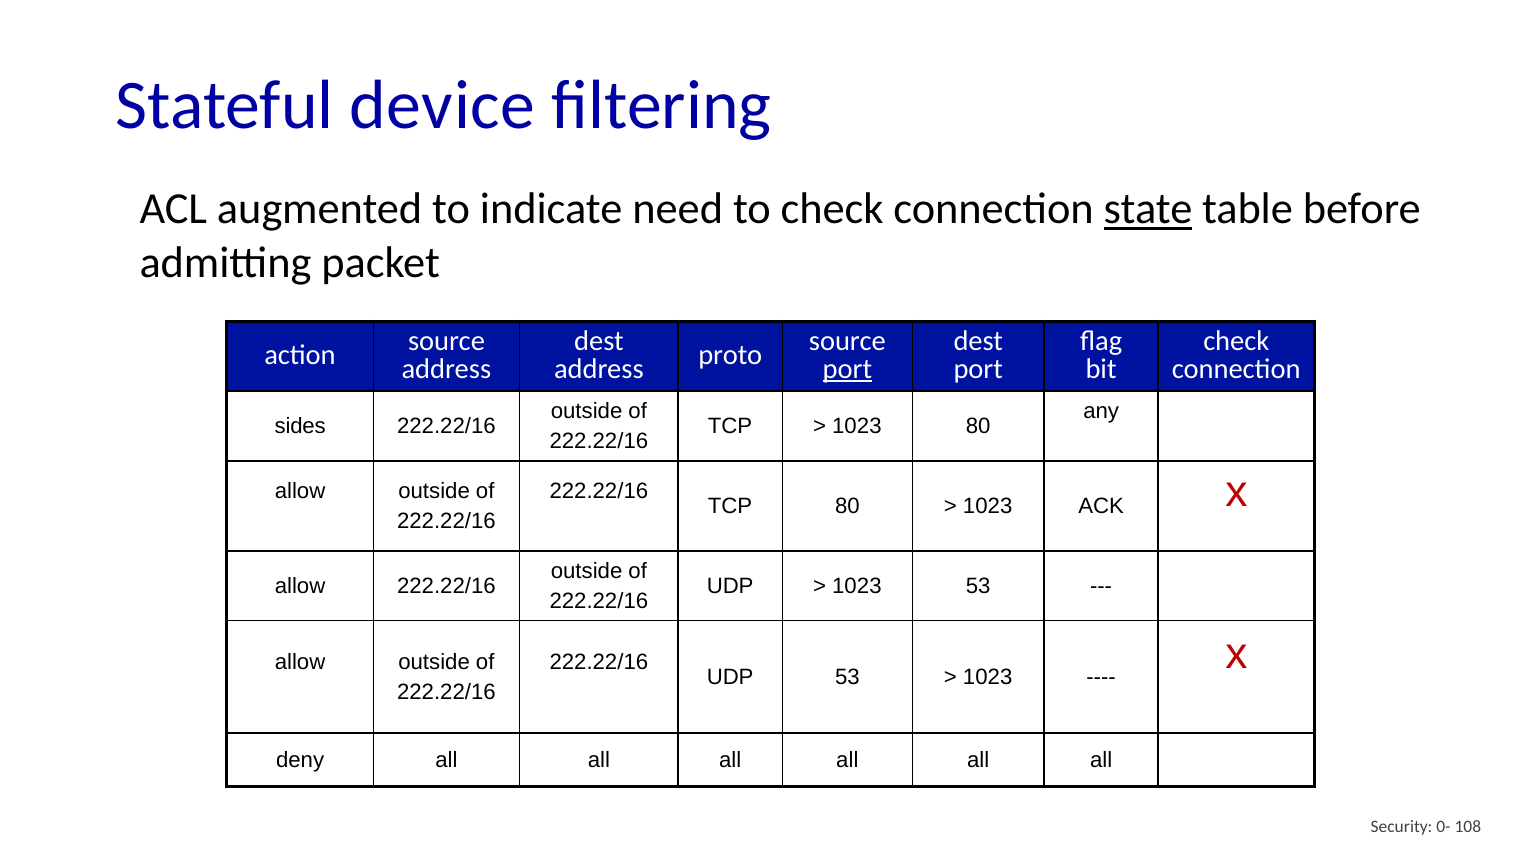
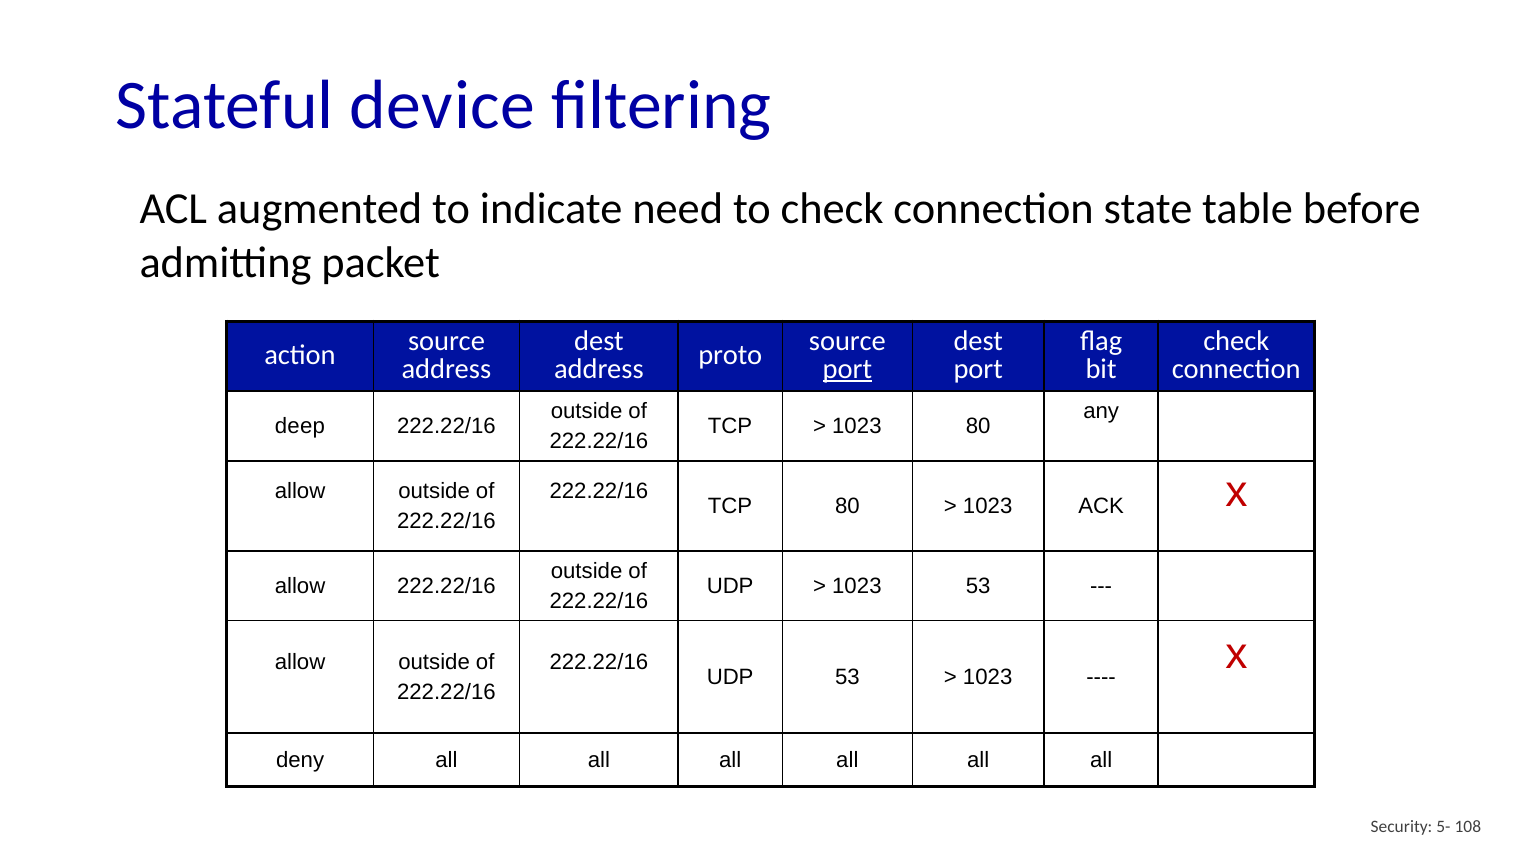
state underline: present -> none
sides: sides -> deep
0-: 0- -> 5-
